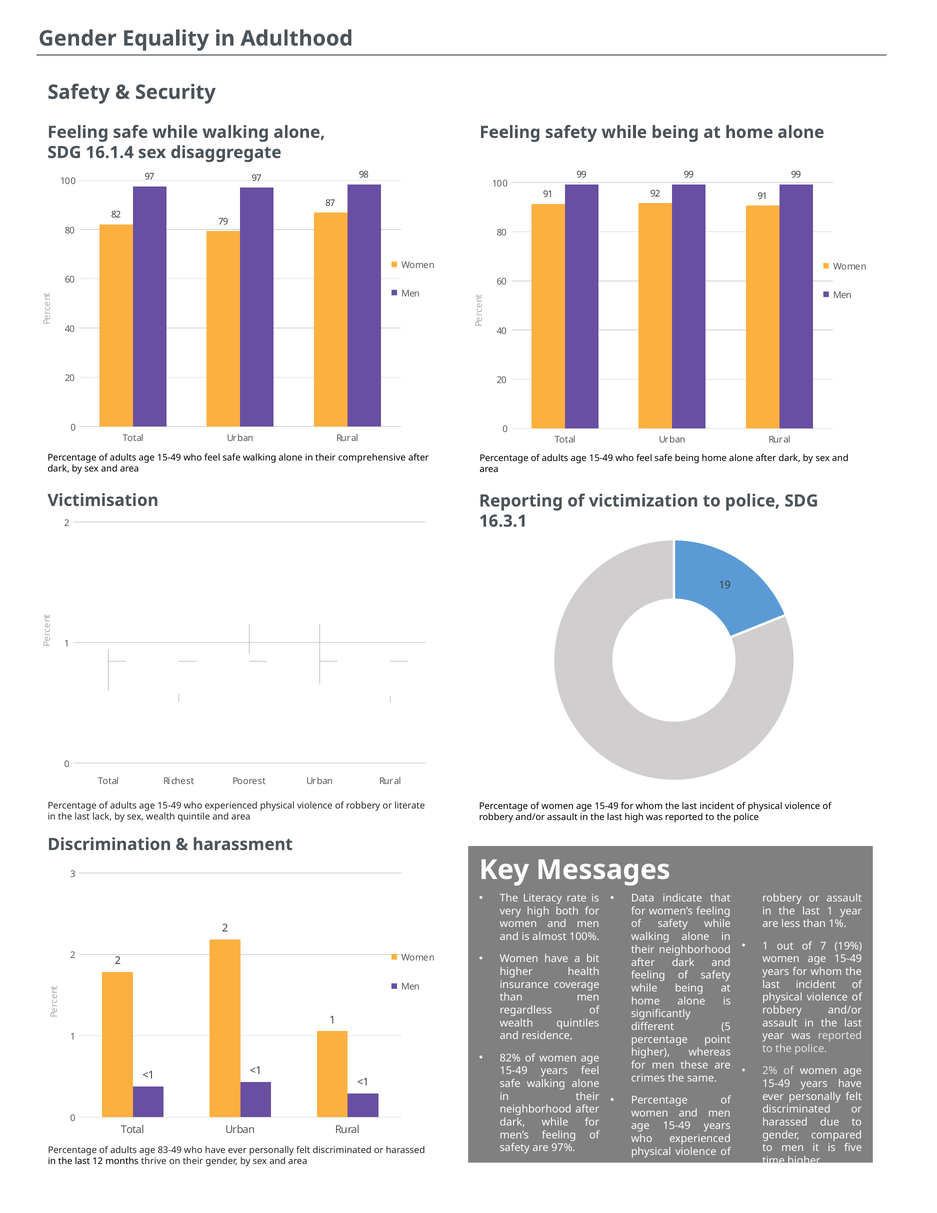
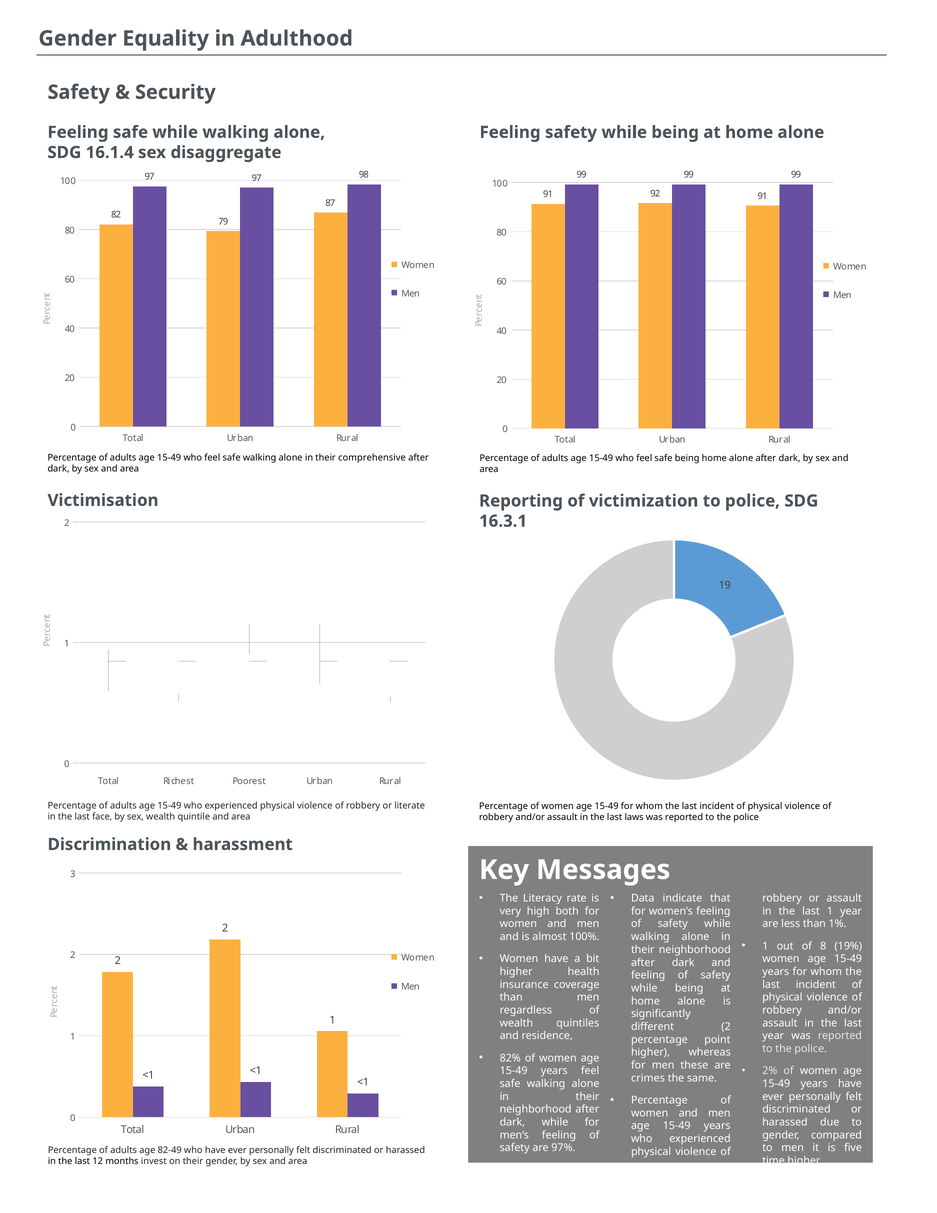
lack: lack -> face
last high: high -> laws
7: 7 -> 8
different 5: 5 -> 2
83-49: 83-49 -> 82-49
thrive: thrive -> invest
